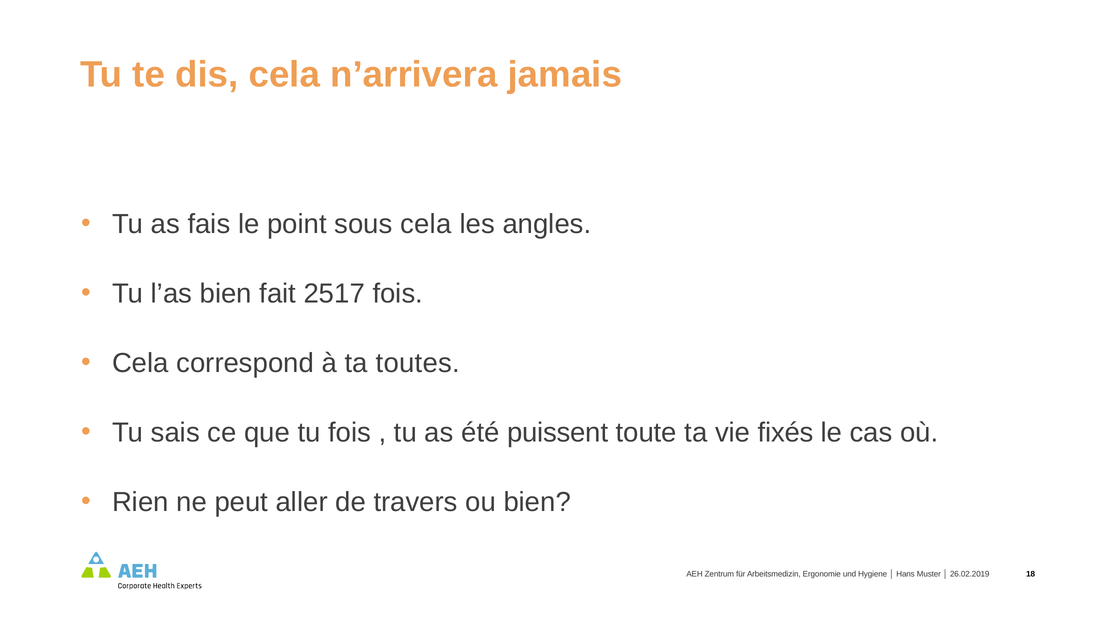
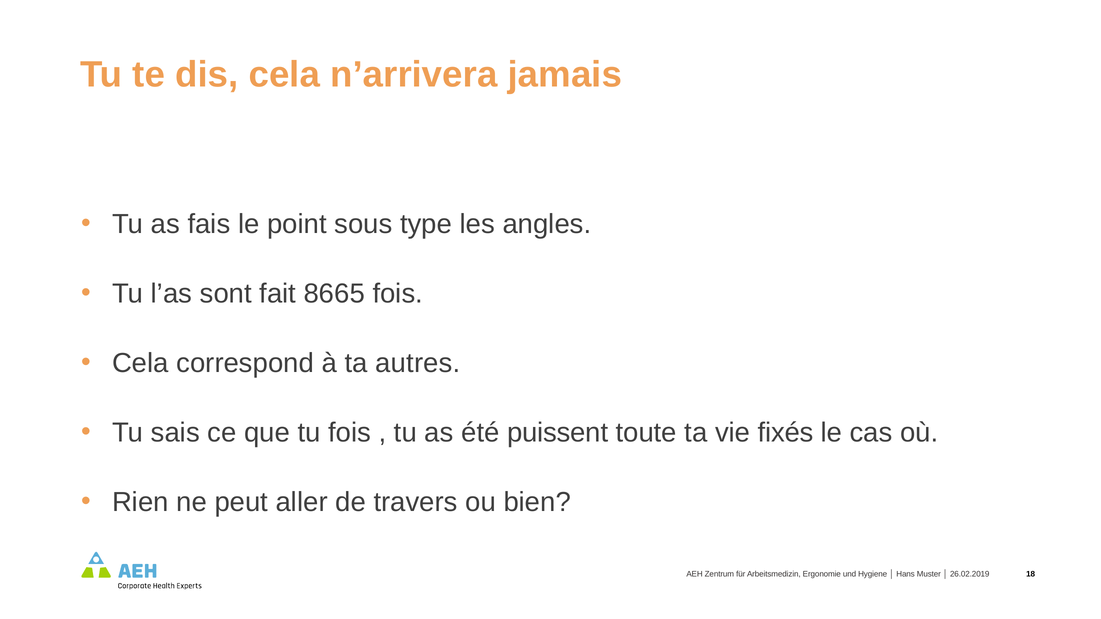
sous cela: cela -> type
l’as bien: bien -> sont
2517: 2517 -> 8665
toutes: toutes -> autres
